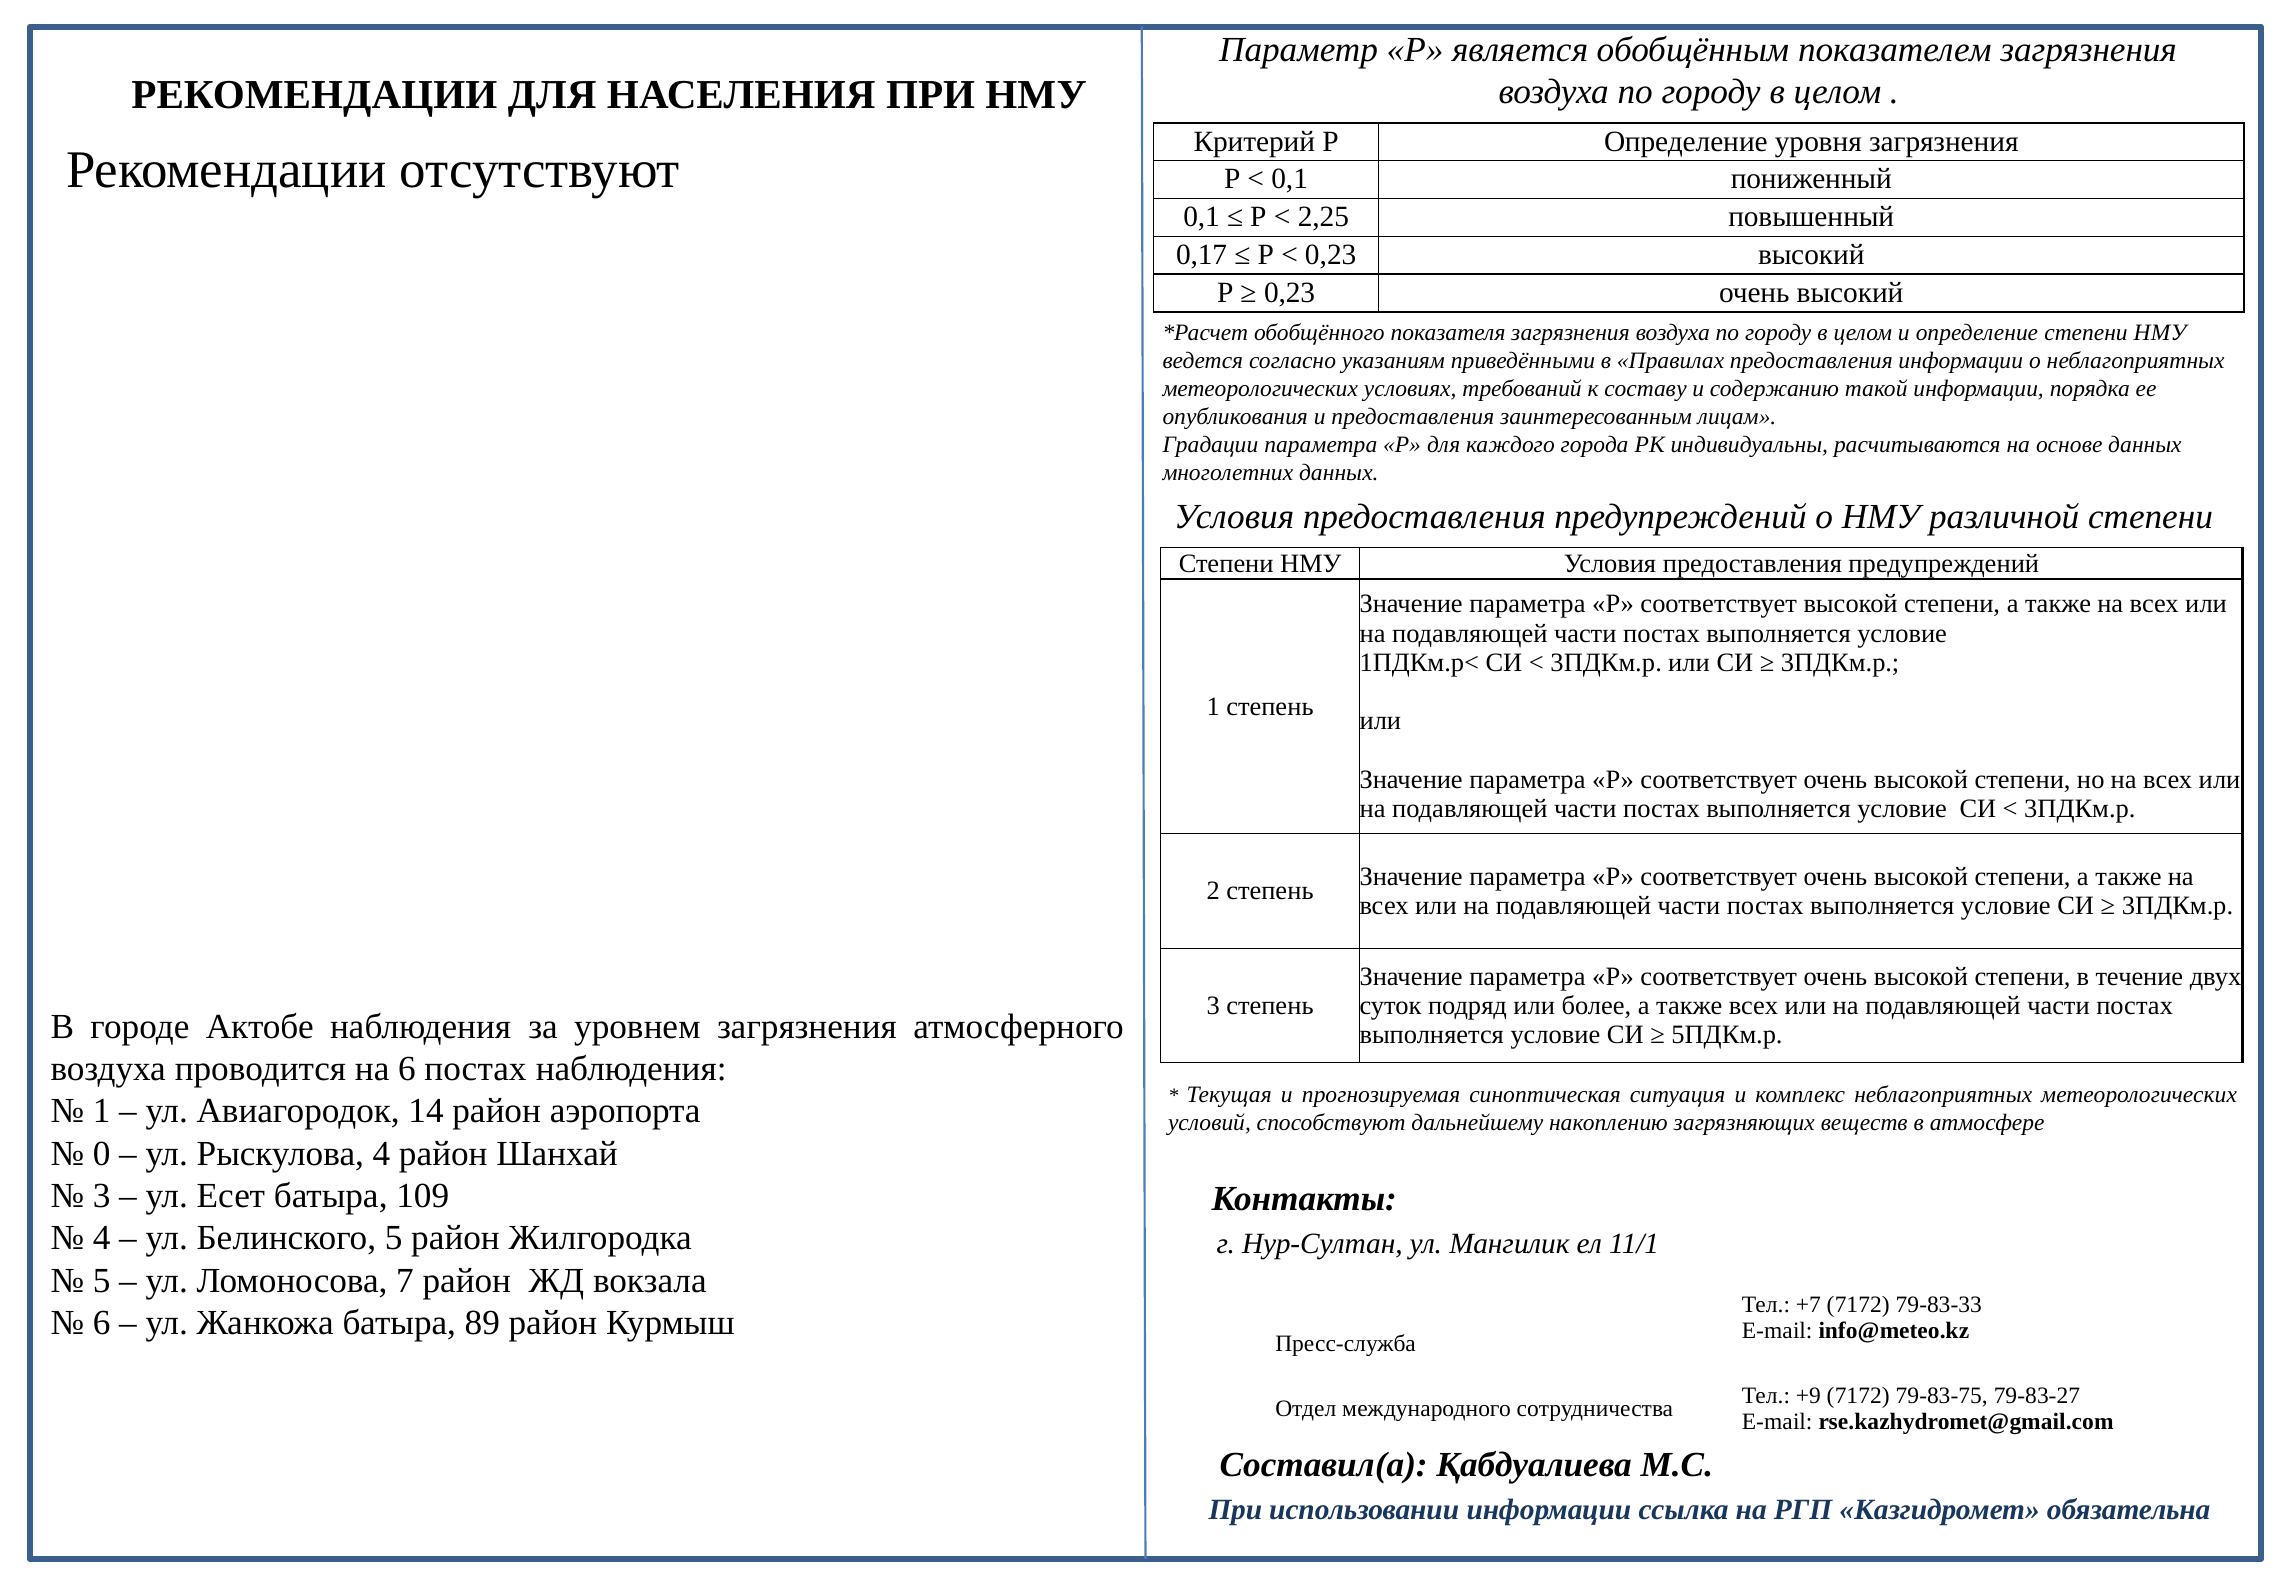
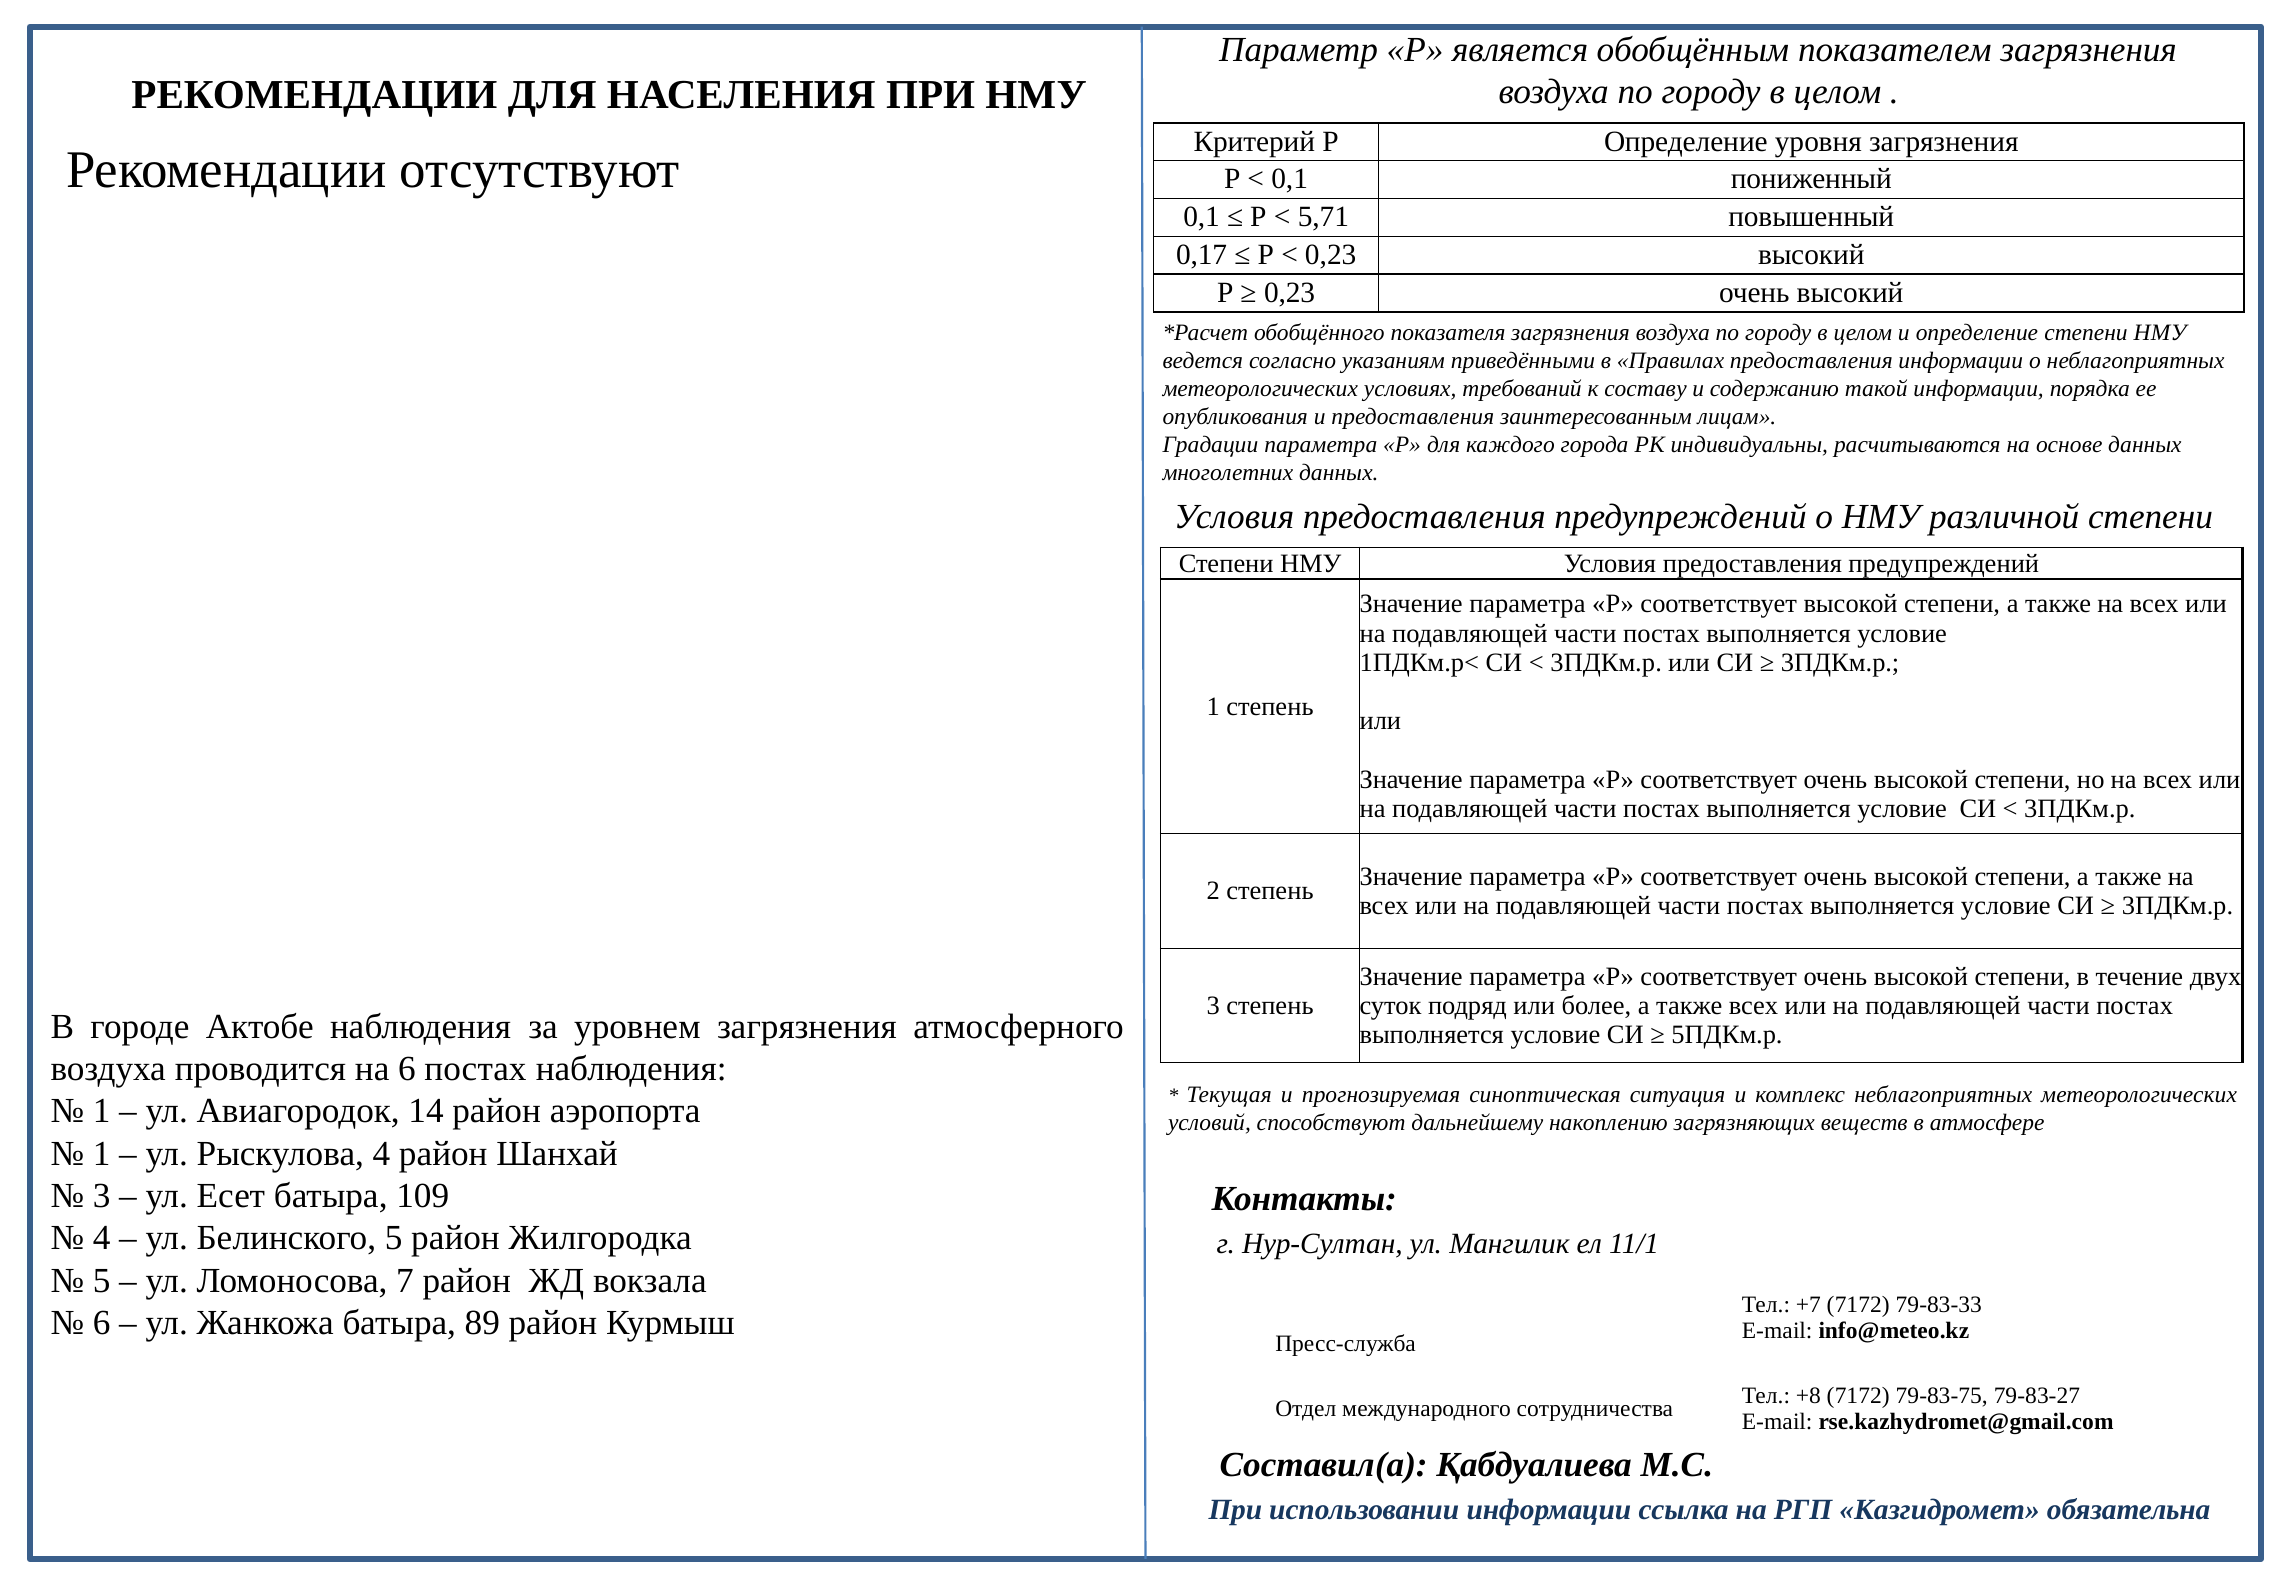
2,25: 2,25 -> 5,71
0 at (102, 1154): 0 -> 1
+9: +9 -> +8
